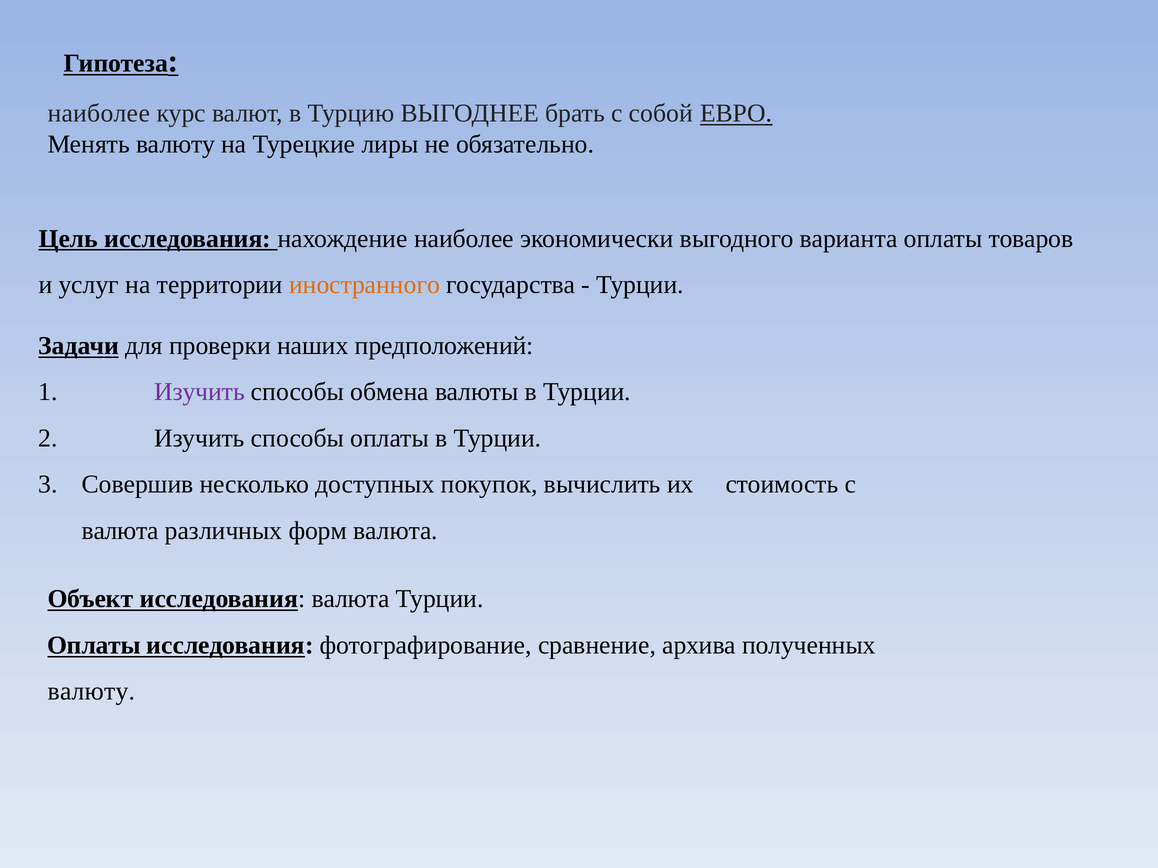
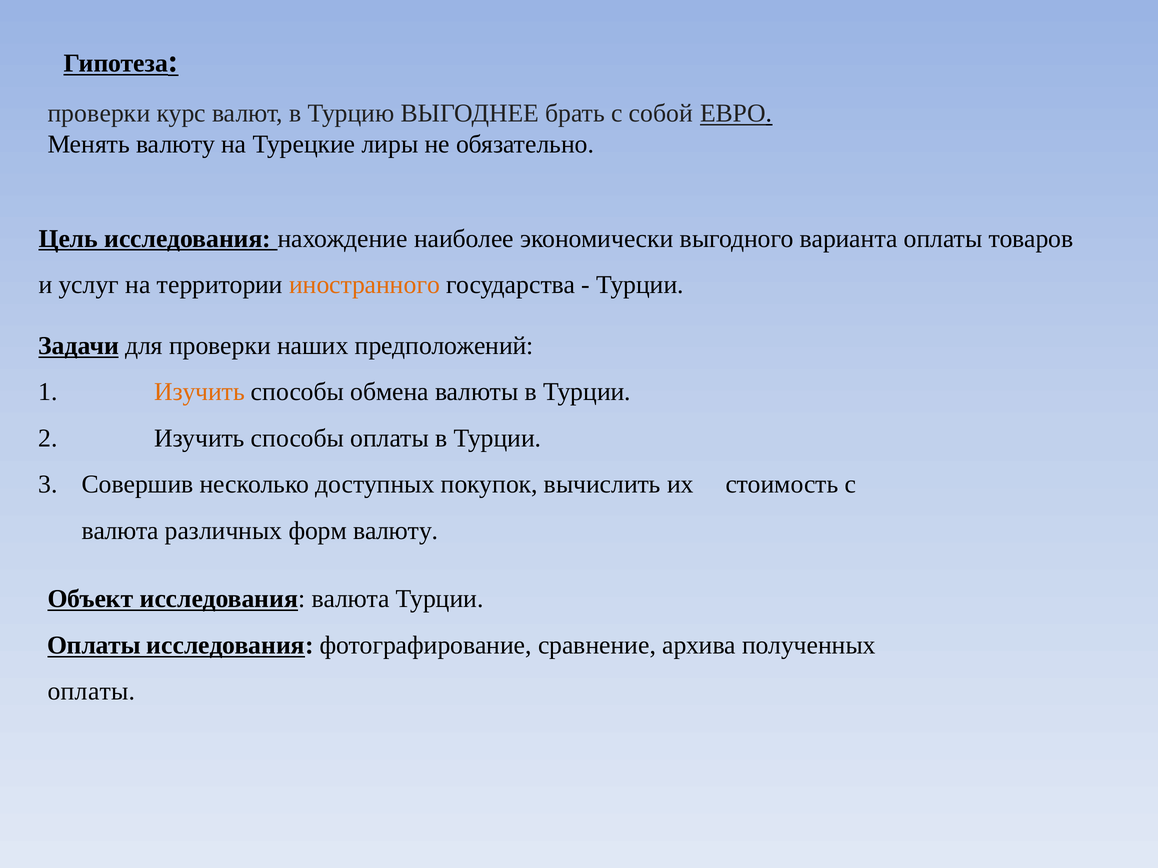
наиболее at (99, 113): наиболее -> проверки
Изучить at (200, 392) colour: purple -> orange
форм валюта: валюта -> валюту
валюту at (91, 692): валюту -> оплаты
